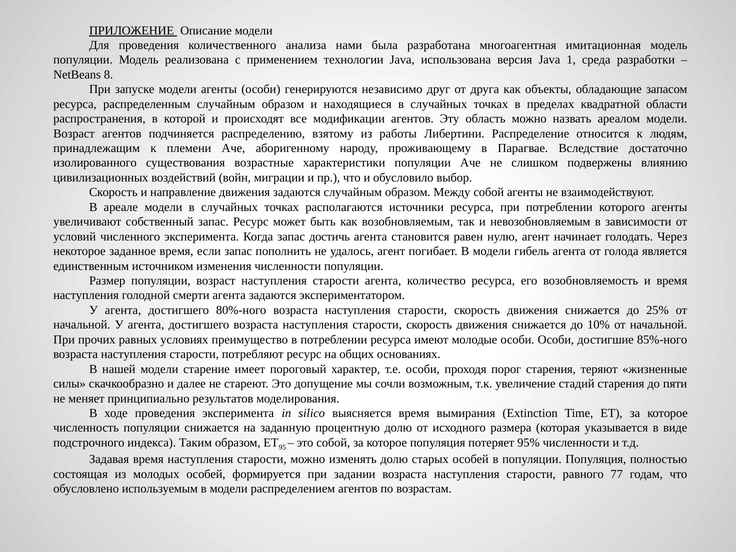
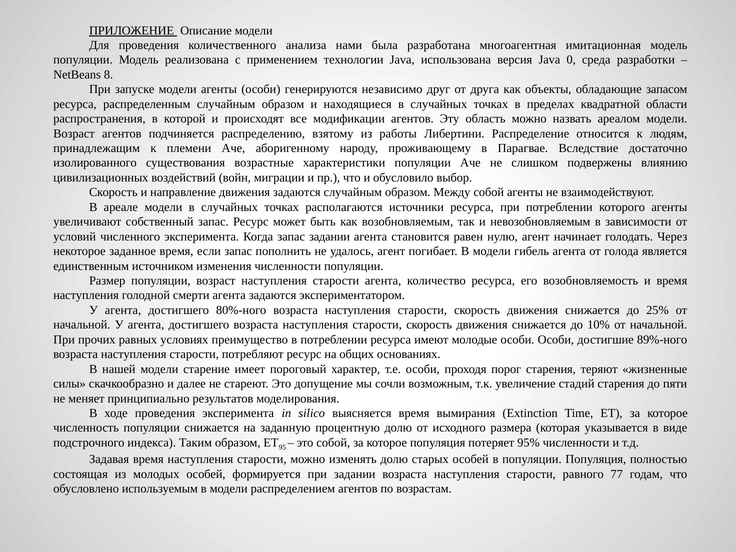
1: 1 -> 0
запас достичь: достичь -> задании
85%-ного: 85%-ного -> 89%-ного
